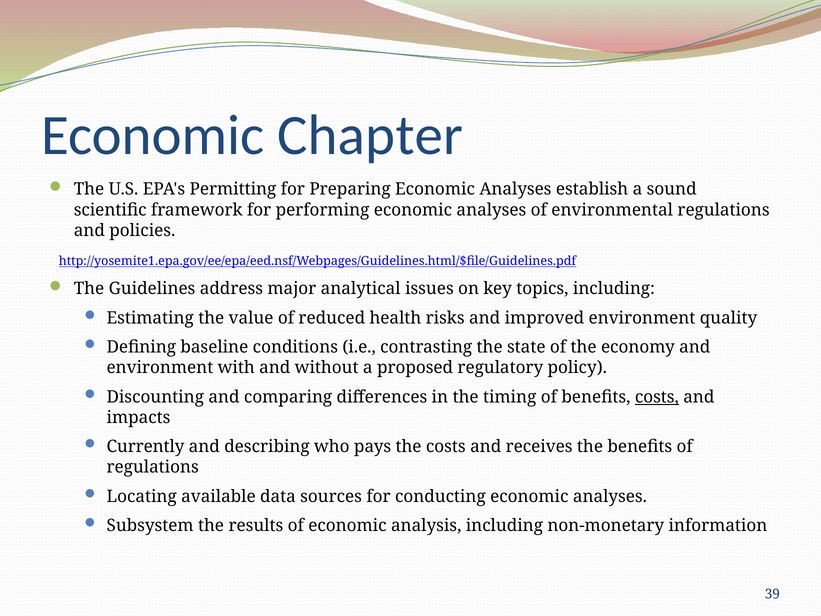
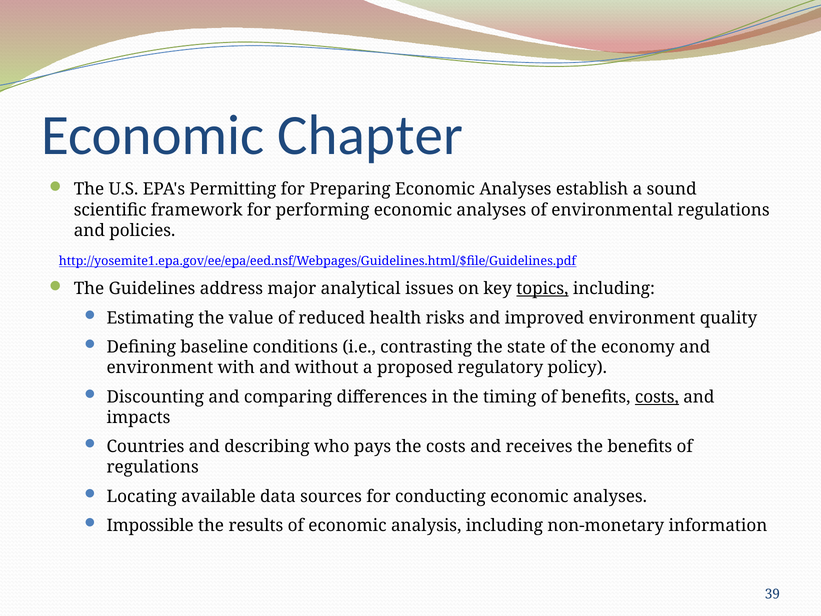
topics underline: none -> present
Currently: Currently -> Countries
Subsystem: Subsystem -> Impossible
